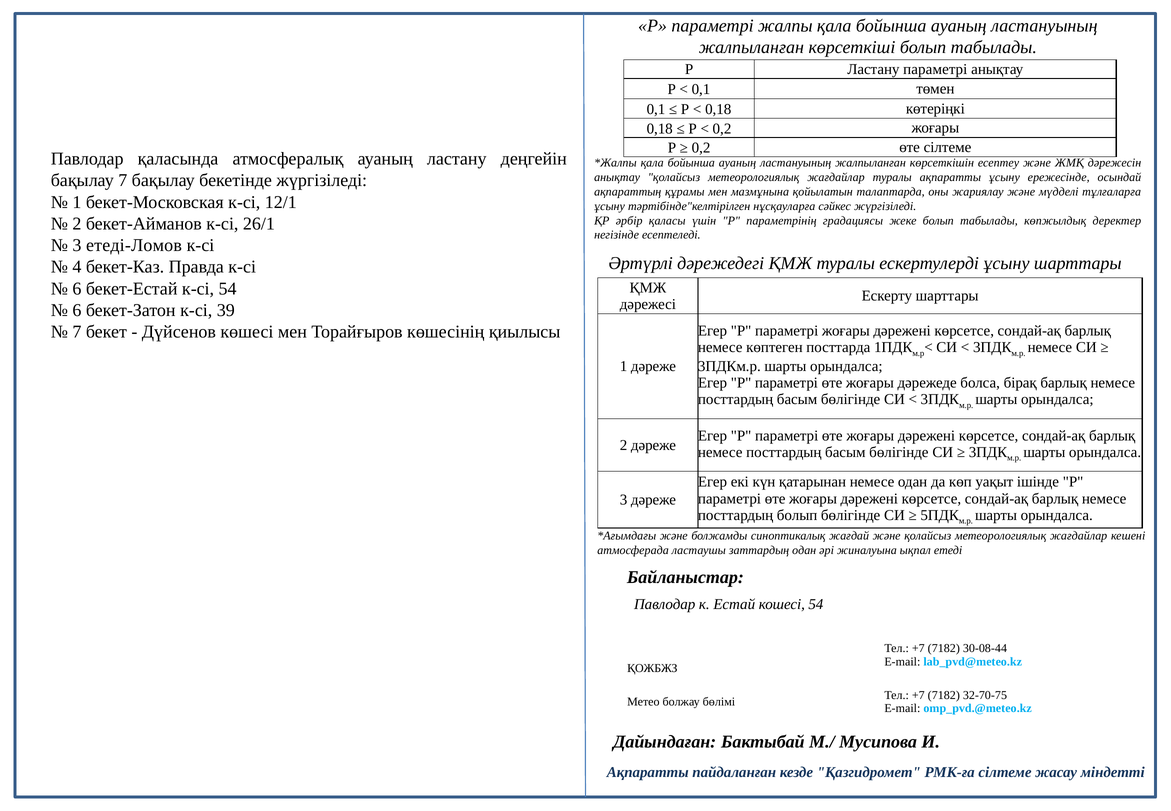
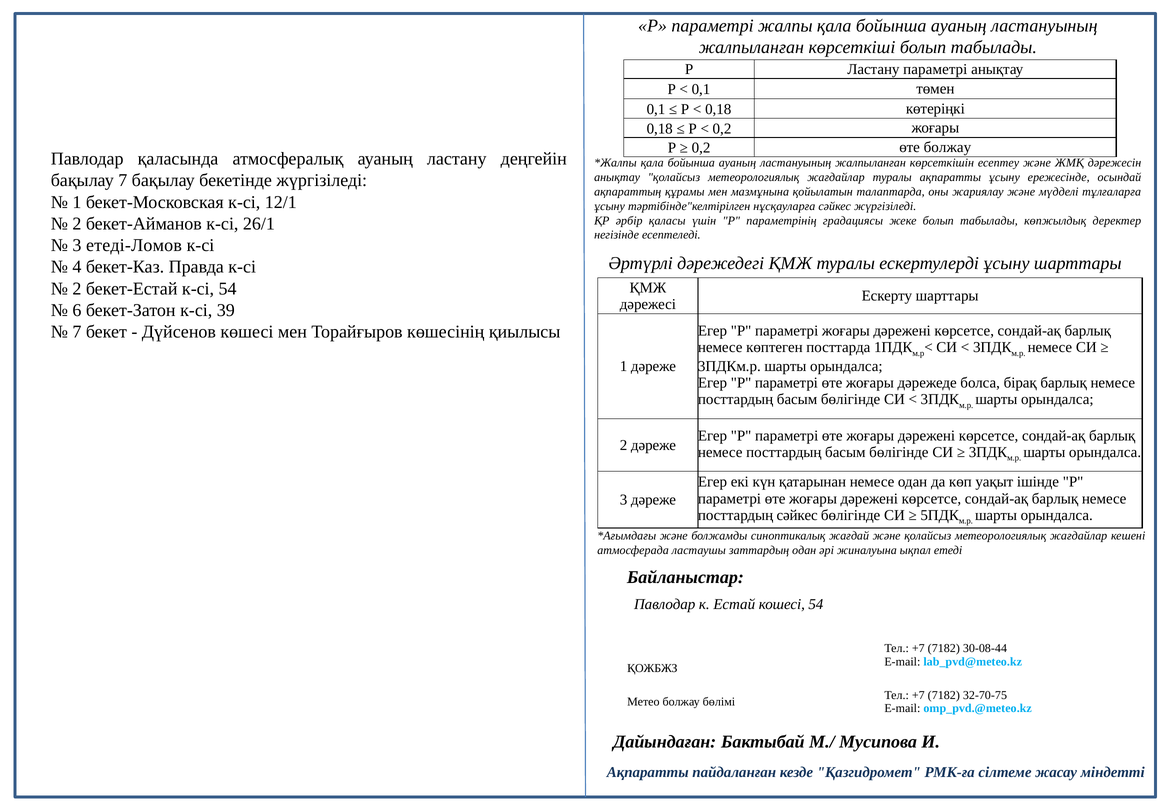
өте сілтеме: сілтеме -> болжау
6 at (77, 289): 6 -> 2
посттардың болып: болып -> сәйкес
